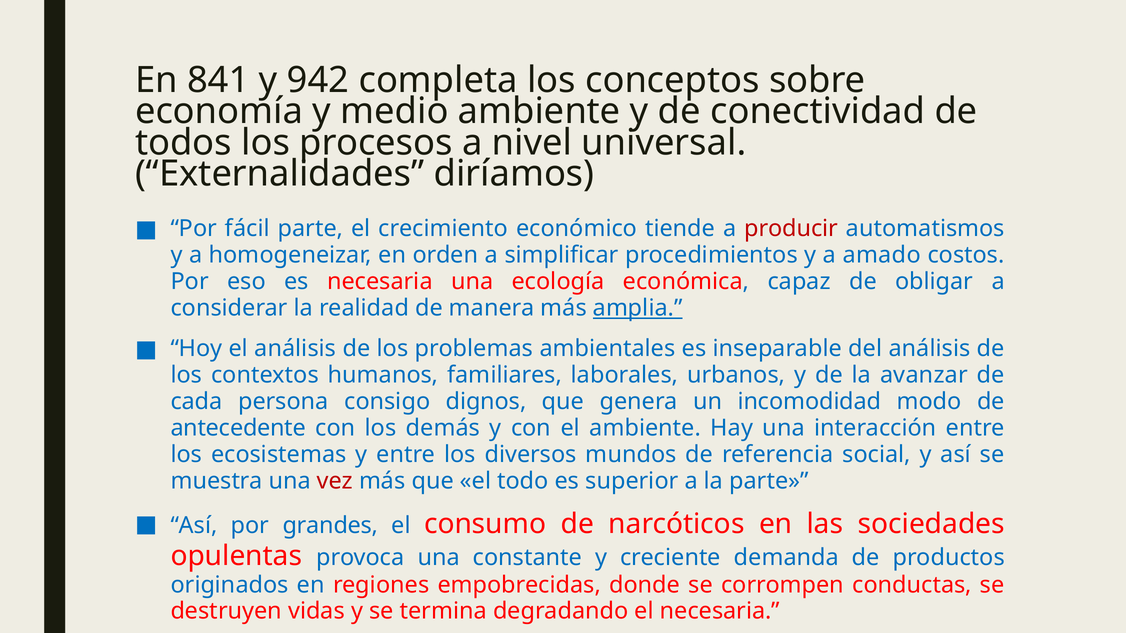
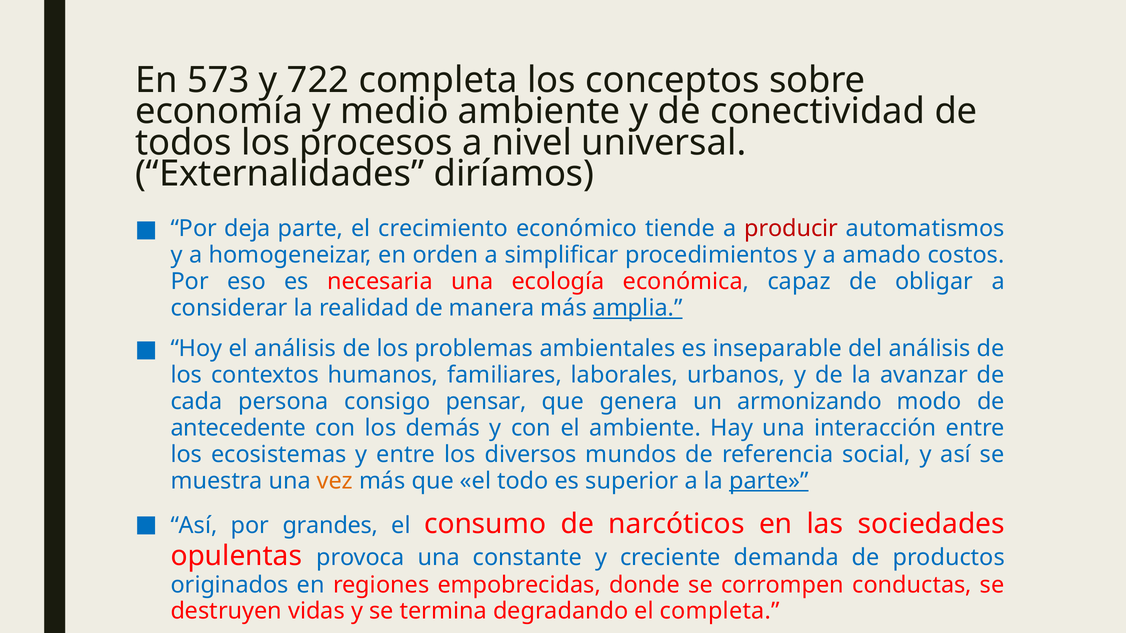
841: 841 -> 573
942: 942 -> 722
fácil: fácil -> deja
dignos: dignos -> pensar
incomodidad: incomodidad -> armonizando
vez colour: red -> orange
parte at (769, 481) underline: none -> present
el necesaria: necesaria -> completa
